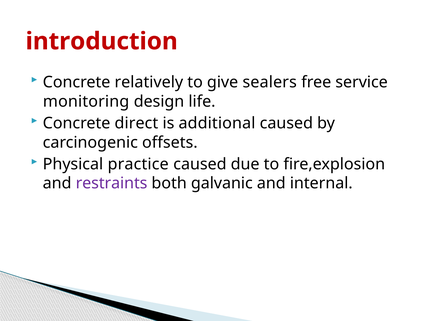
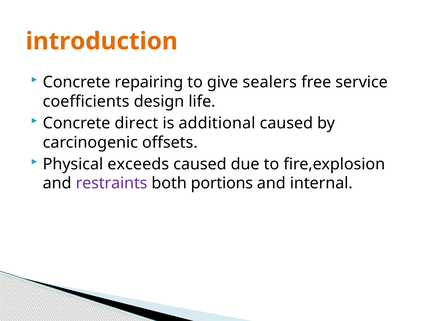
introduction colour: red -> orange
relatively: relatively -> repairing
monitoring: monitoring -> coefficients
practice: practice -> exceeds
galvanic: galvanic -> portions
